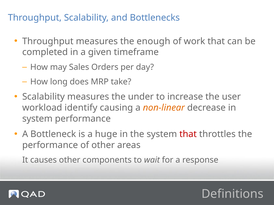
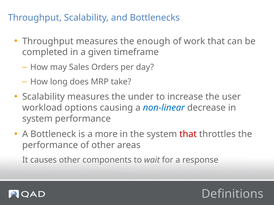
identify: identify -> options
non-linear colour: orange -> blue
huge: huge -> more
